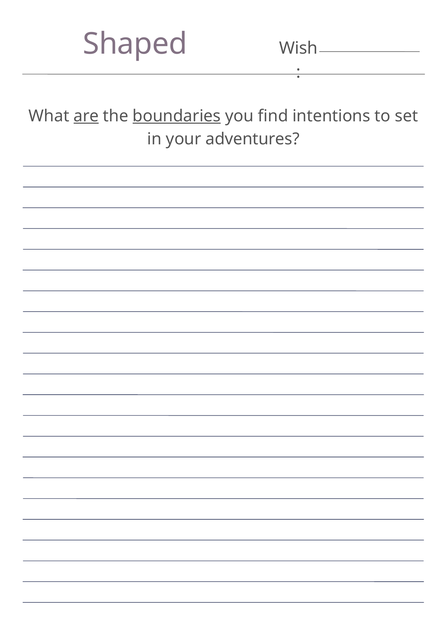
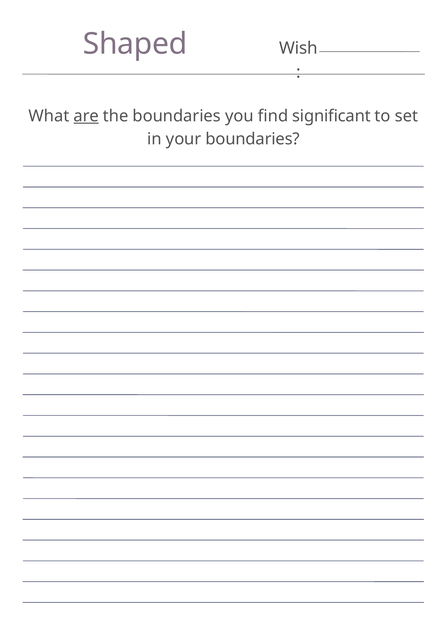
boundaries at (177, 116) underline: present -> none
intentions: intentions -> significant
your adventures: adventures -> boundaries
